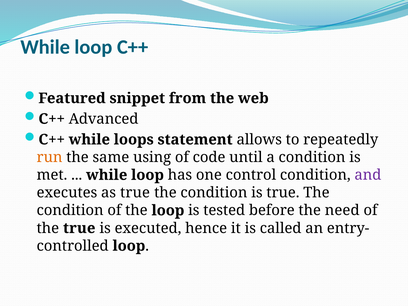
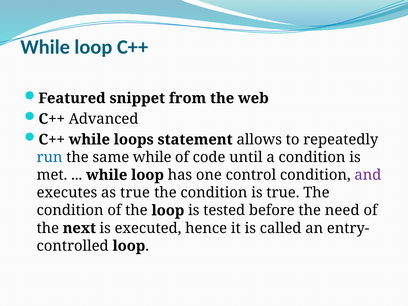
run colour: orange -> blue
same using: using -> while
the true: true -> next
